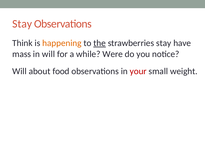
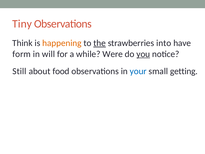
Stay at (22, 24): Stay -> Tiny
strawberries stay: stay -> into
mass: mass -> form
you underline: none -> present
Will at (19, 71): Will -> Still
your colour: red -> blue
weight: weight -> getting
